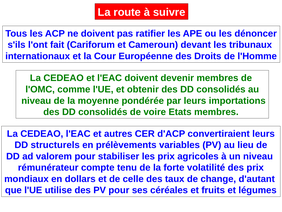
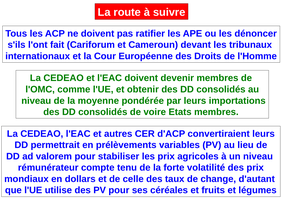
structurels: structurels -> permettrait
